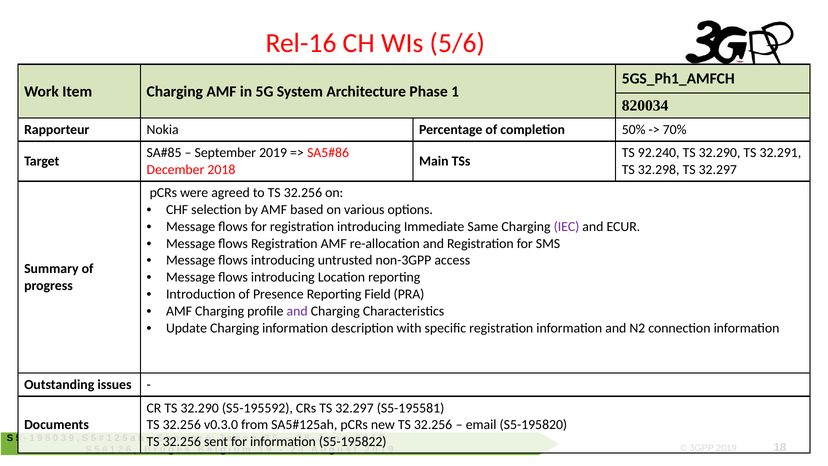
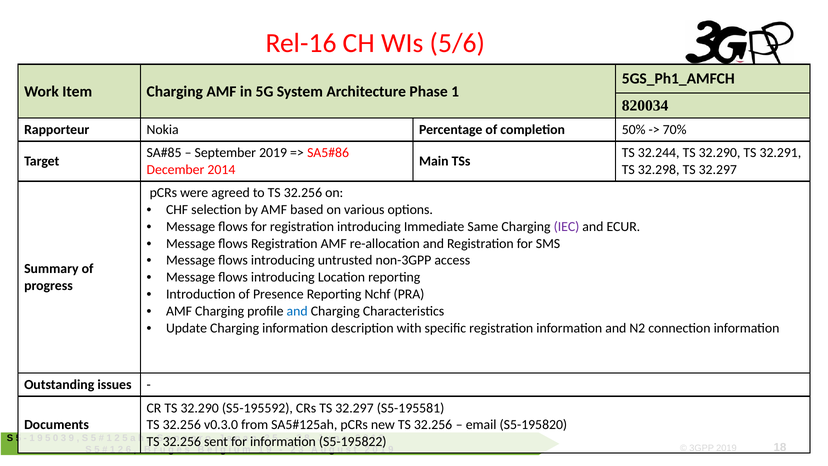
92.240: 92.240 -> 32.244
2018: 2018 -> 2014
Field: Field -> Nchf
and at (297, 311) colour: purple -> blue
